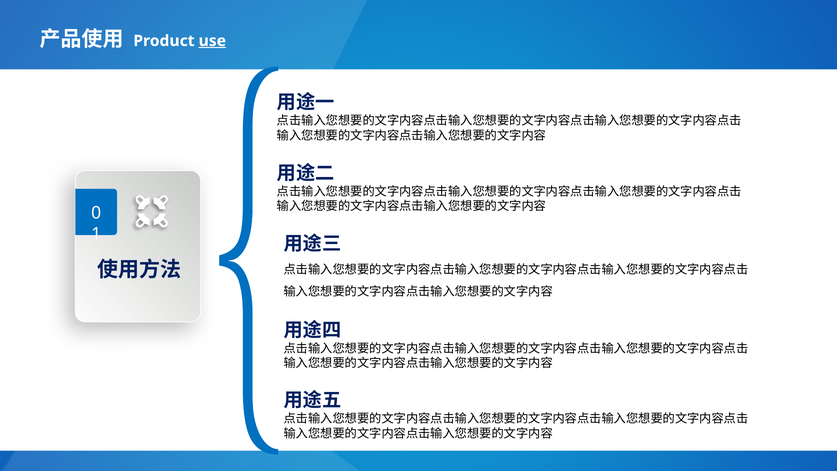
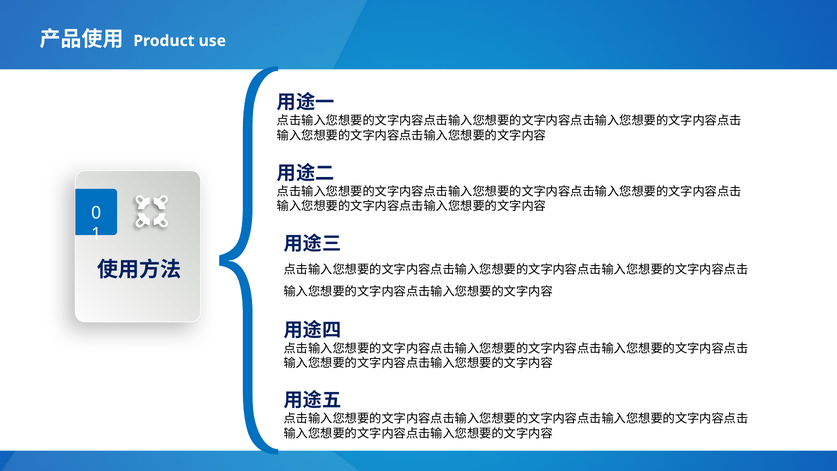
use underline: present -> none
